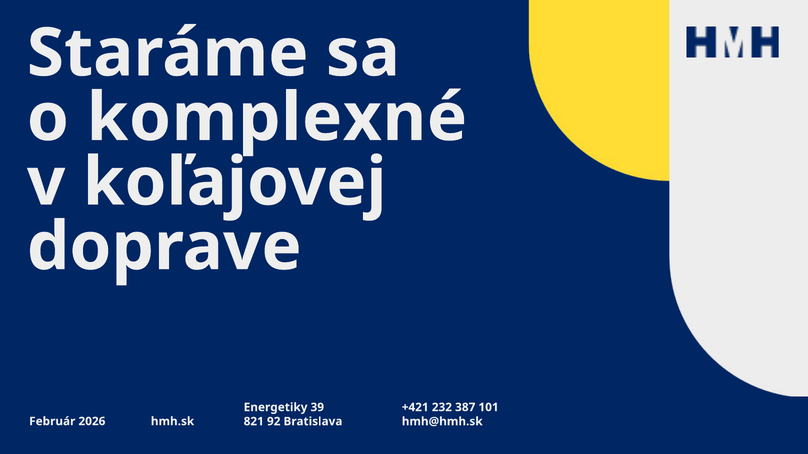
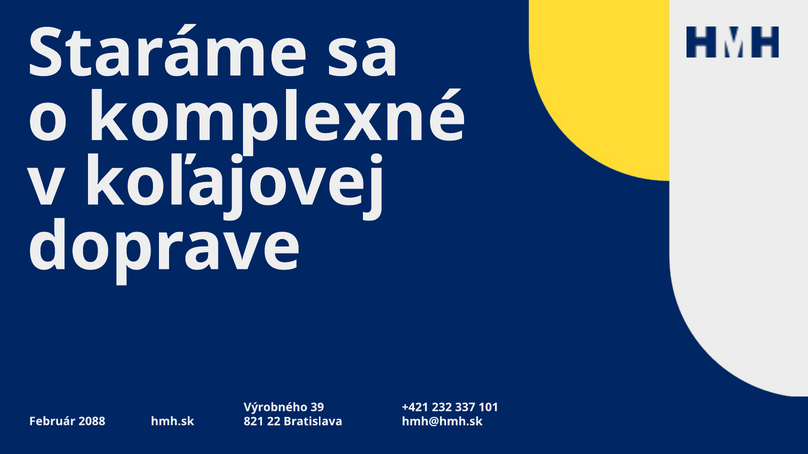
Energetiky: Energetiky -> Výrobného
387: 387 -> 337
2026: 2026 -> 2088
92: 92 -> 22
